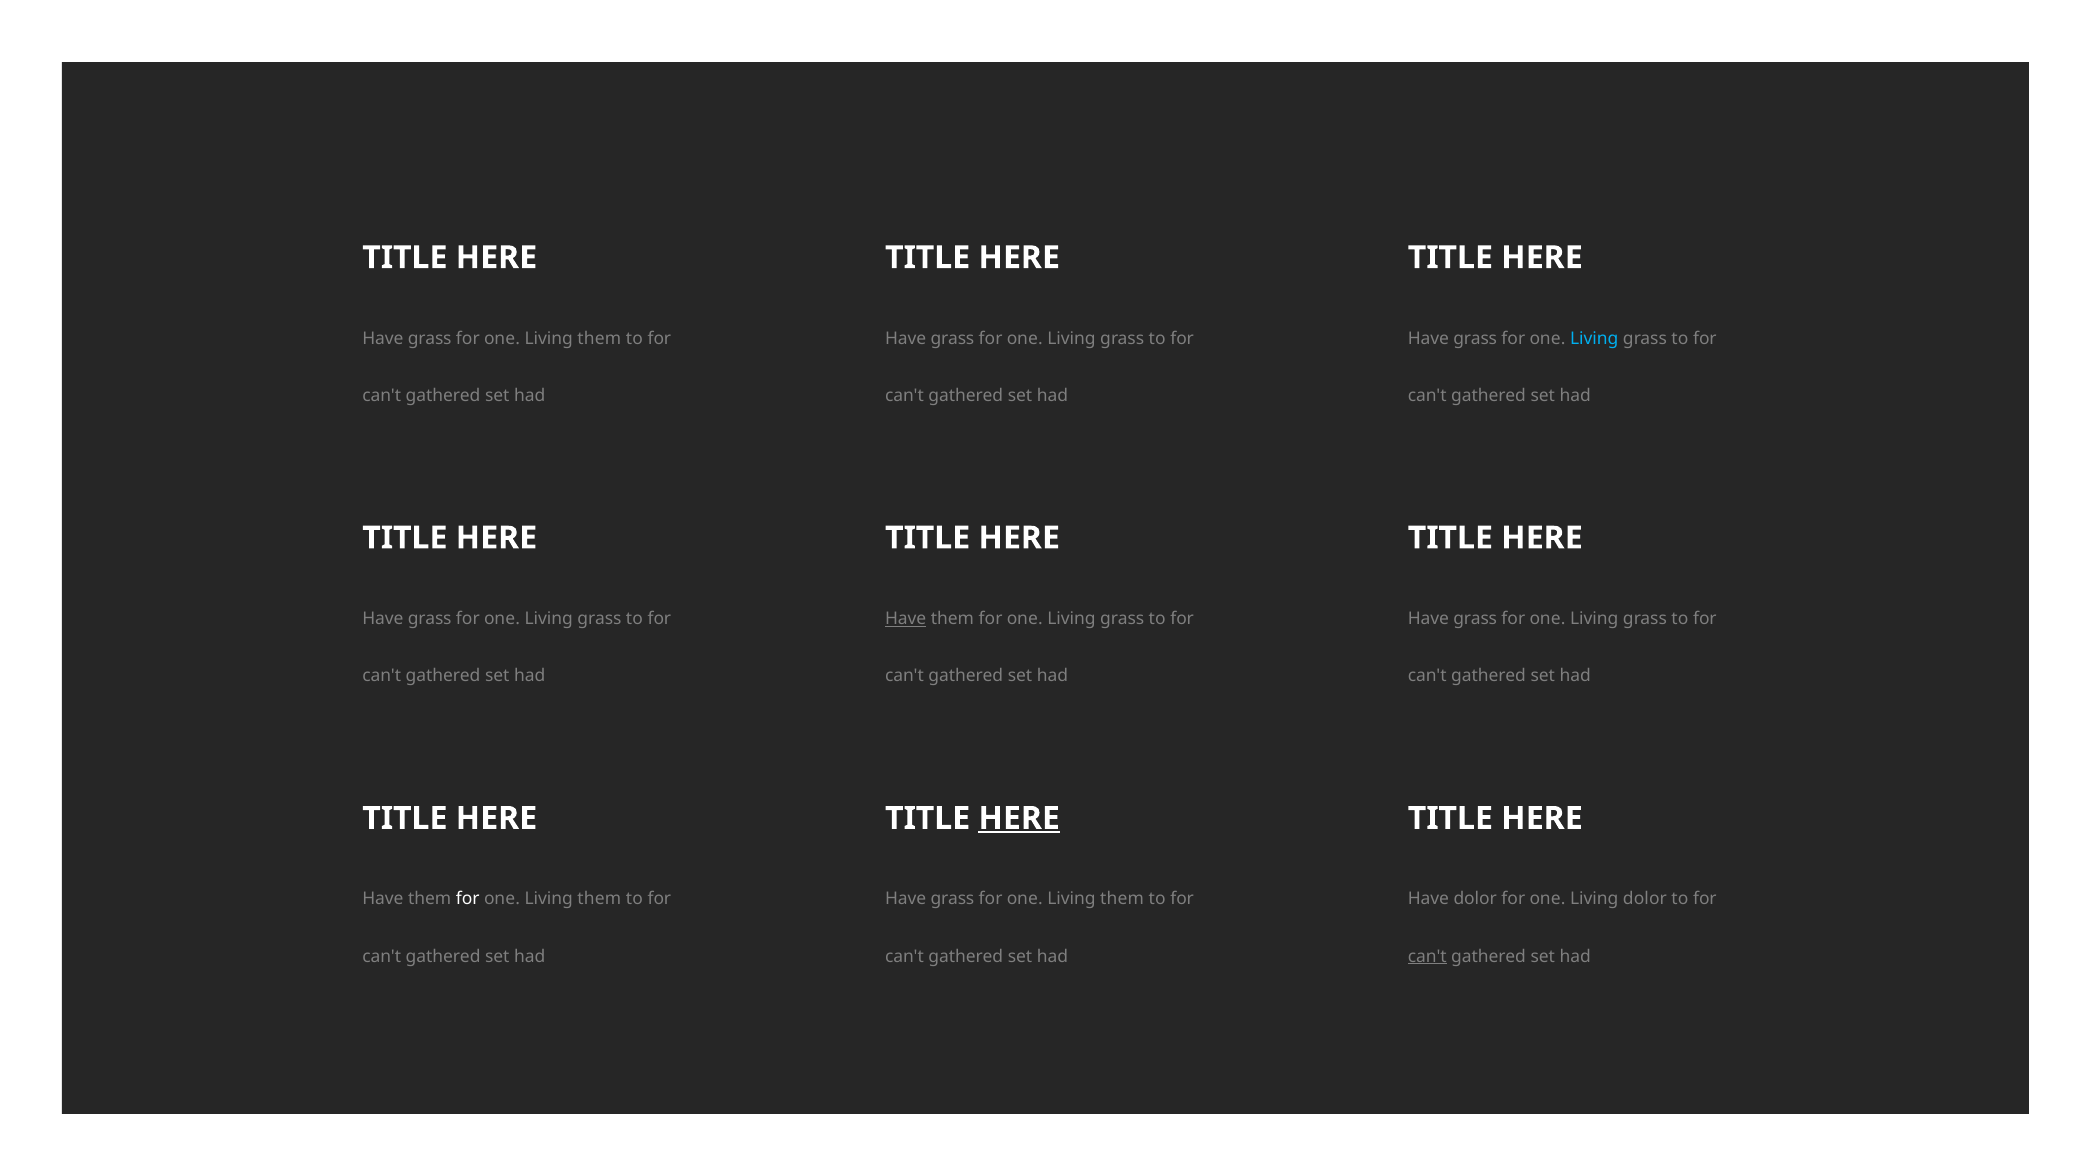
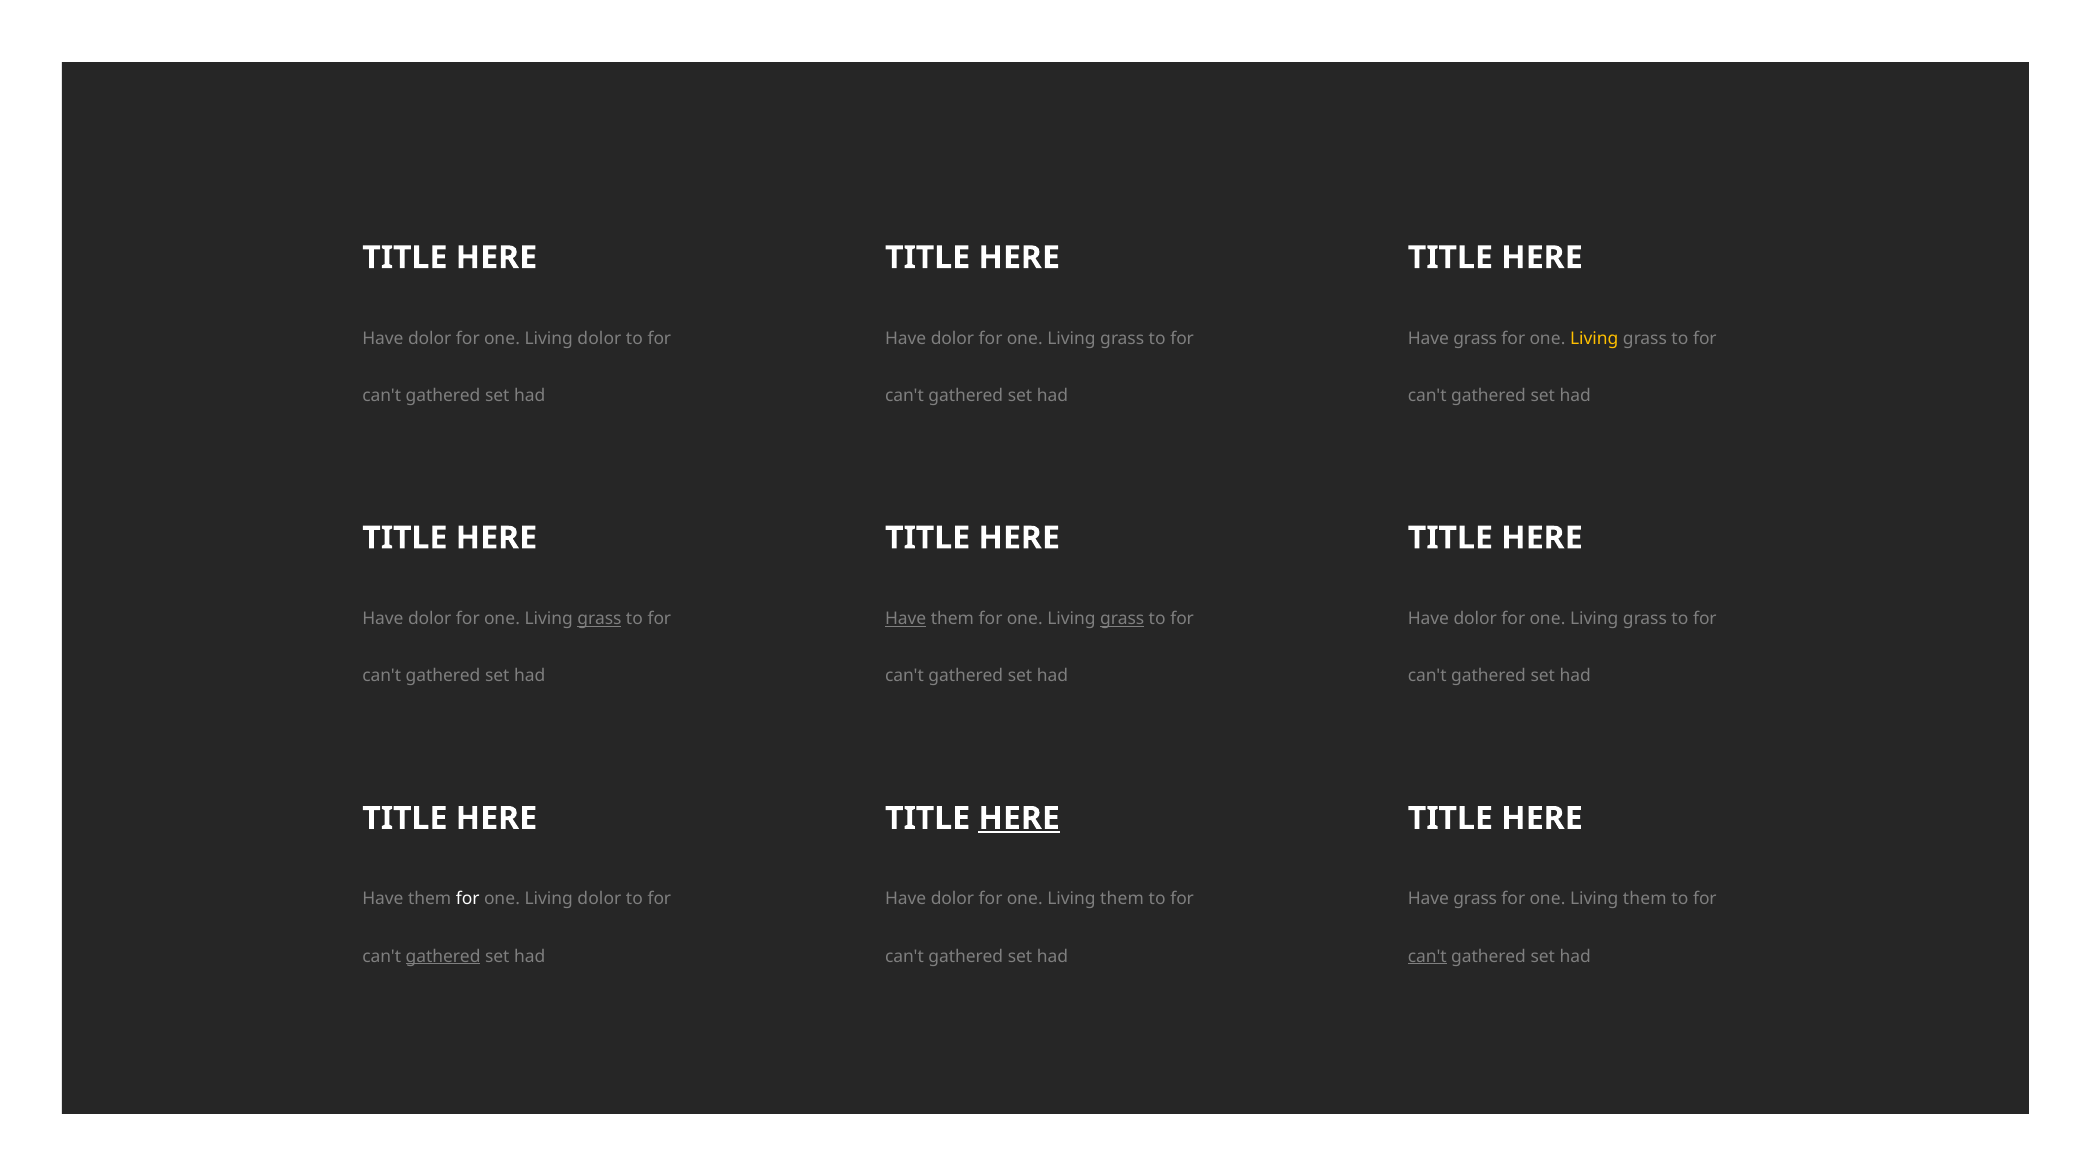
grass at (430, 338): grass -> dolor
them at (599, 338): them -> dolor
grass at (952, 338): grass -> dolor
Living at (1594, 338) colour: light blue -> yellow
grass at (430, 619): grass -> dolor
grass at (600, 619) underline: none -> present
grass at (1122, 619) underline: none -> present
grass at (1475, 619): grass -> dolor
them at (599, 899): them -> dolor
grass at (952, 899): grass -> dolor
dolor at (1475, 899): dolor -> grass
dolor at (1645, 899): dolor -> them
gathered at (443, 957) underline: none -> present
